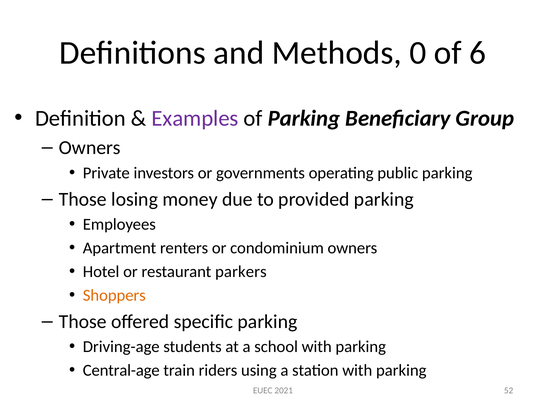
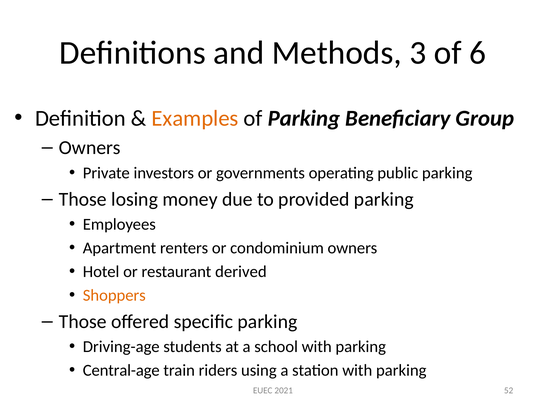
0: 0 -> 3
Examples colour: purple -> orange
parkers: parkers -> derived
